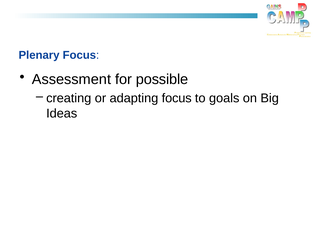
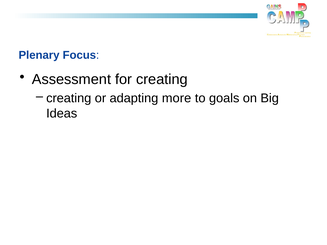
for possible: possible -> creating
adapting focus: focus -> more
